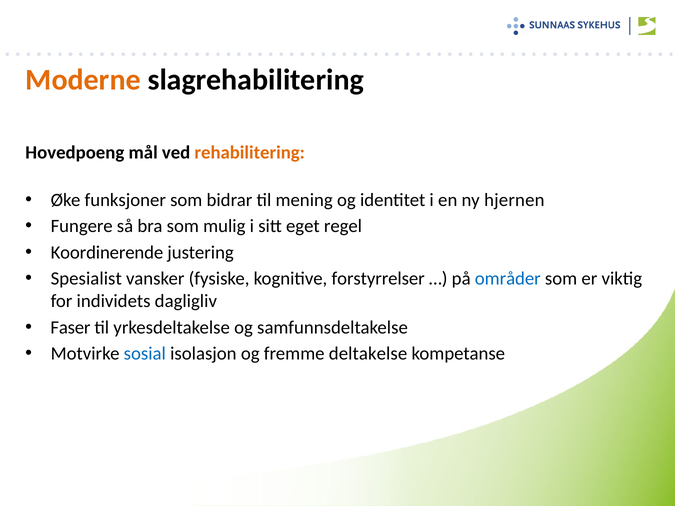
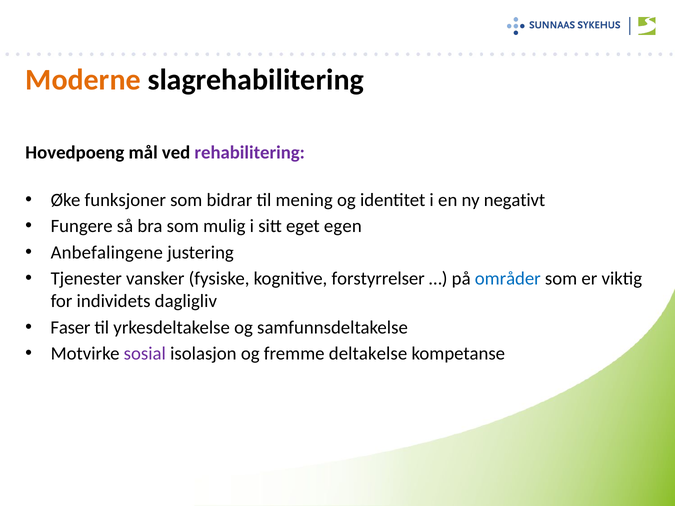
rehabilitering colour: orange -> purple
hjernen: hjernen -> negativt
regel: regel -> egen
Koordinerende: Koordinerende -> Anbefalingene
Spesialist: Spesialist -> Tjenester
sosial colour: blue -> purple
